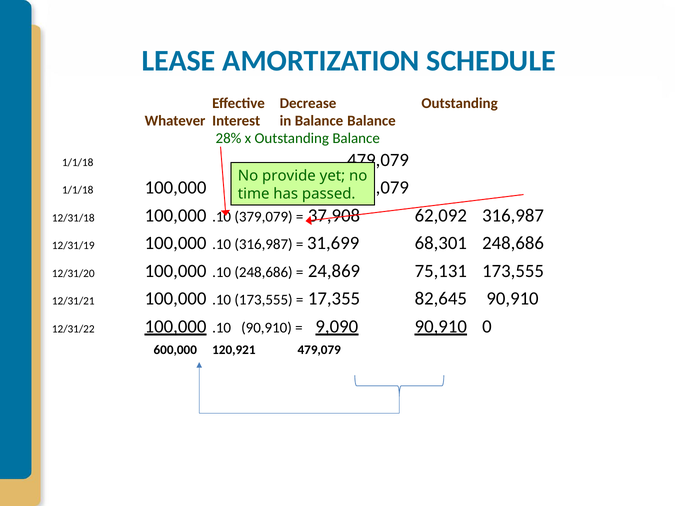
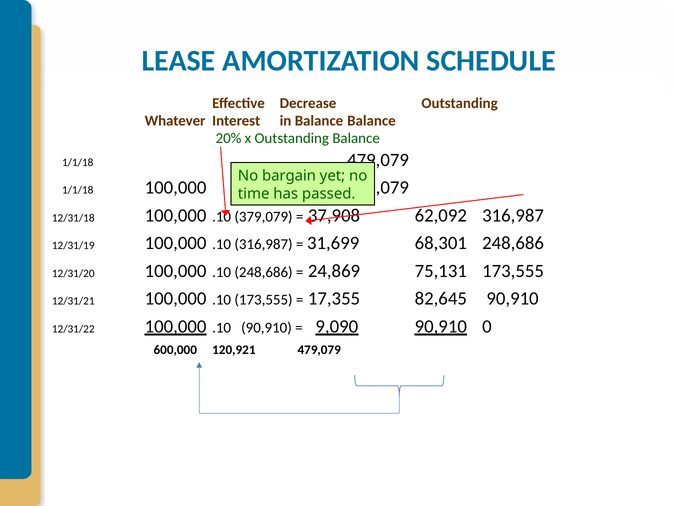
28%: 28% -> 20%
provide: provide -> bargain
